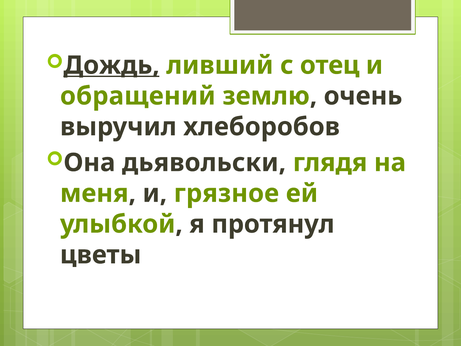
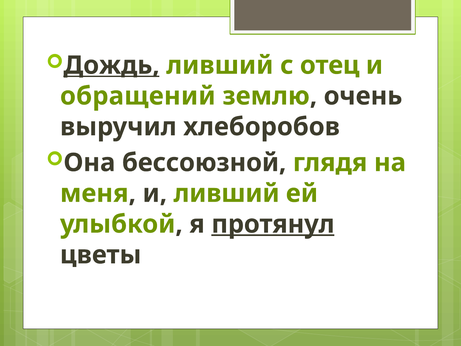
дьявольски: дьявольски -> бессоюзной
и грязное: грязное -> ливший
протянул underline: none -> present
